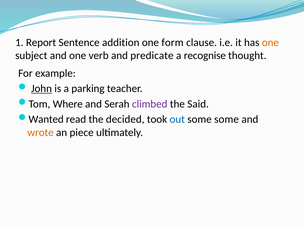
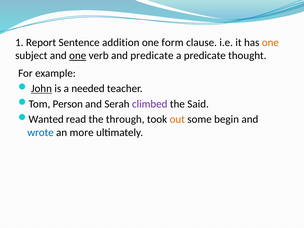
one at (78, 56) underline: none -> present
a recognise: recognise -> predicate
parking: parking -> needed
Where: Where -> Person
decided: decided -> through
out colour: blue -> orange
some some: some -> begin
wrote colour: orange -> blue
piece: piece -> more
